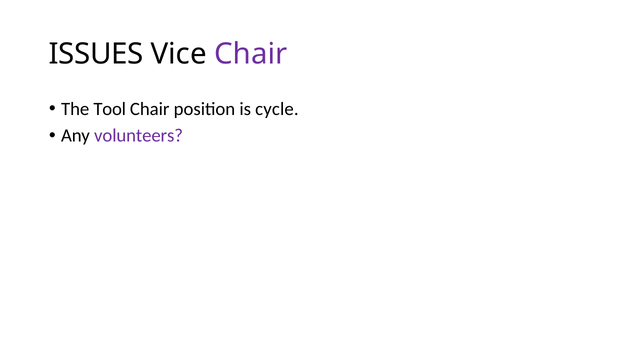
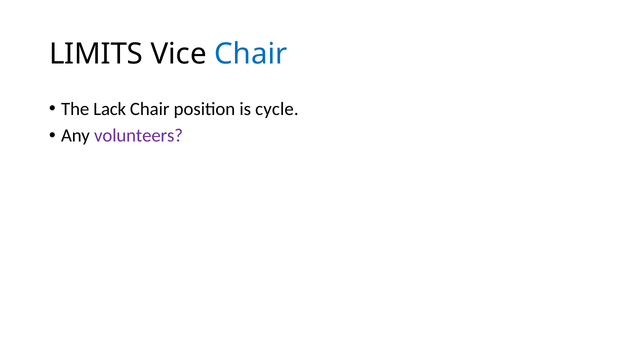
ISSUES: ISSUES -> LIMITS
Chair at (251, 54) colour: purple -> blue
Tool: Tool -> Lack
